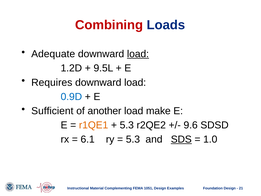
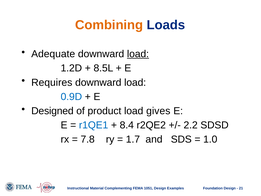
Combining colour: red -> orange
9.5L: 9.5L -> 8.5L
Sufficient: Sufficient -> Designed
another: another -> product
make: make -> gives
r1QE1 colour: orange -> blue
5.3 at (127, 125): 5.3 -> 8.4
9.6: 9.6 -> 2.2
6.1: 6.1 -> 7.8
5.3 at (133, 139): 5.3 -> 1.7
SDS underline: present -> none
